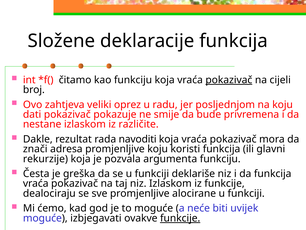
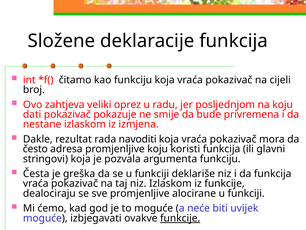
pokazivač at (229, 80) underline: present -> none
različite: različite -> izmjena
znači: znači -> često
rekurzije: rekurzije -> stringovi
